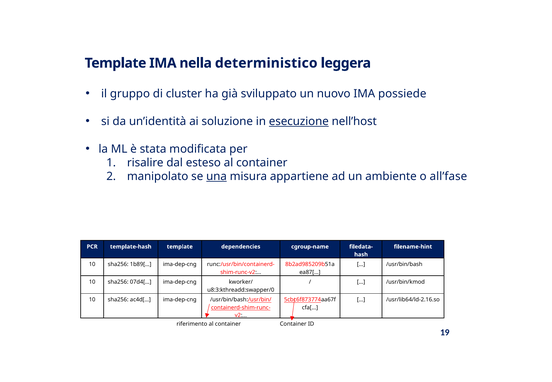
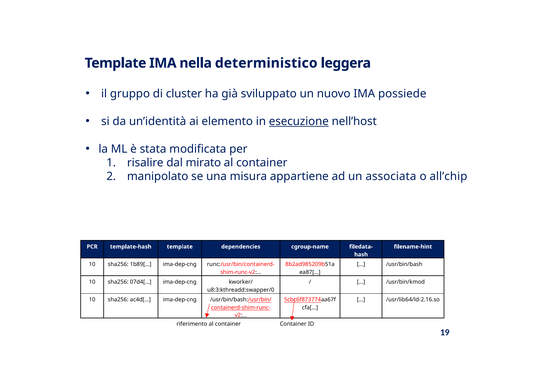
soluzione: soluzione -> elemento
esteso: esteso -> mirato
una underline: present -> none
ambiente: ambiente -> associata
all’fase: all’fase -> all’chip
